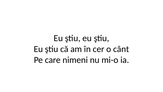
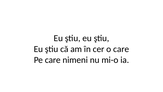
o cânt: cânt -> care
